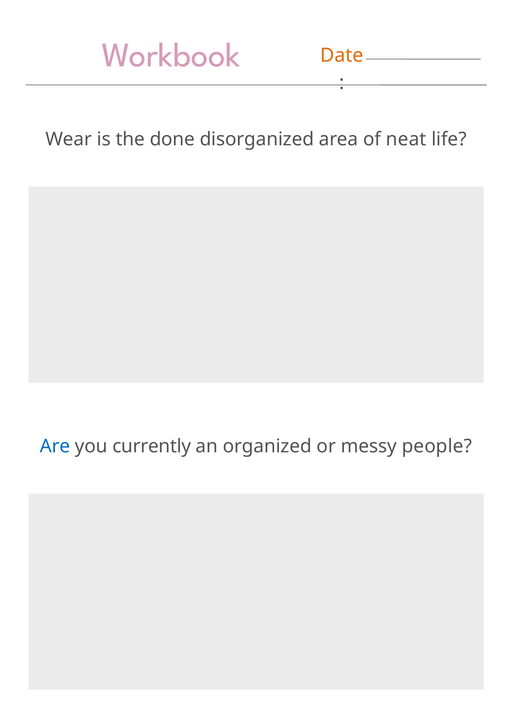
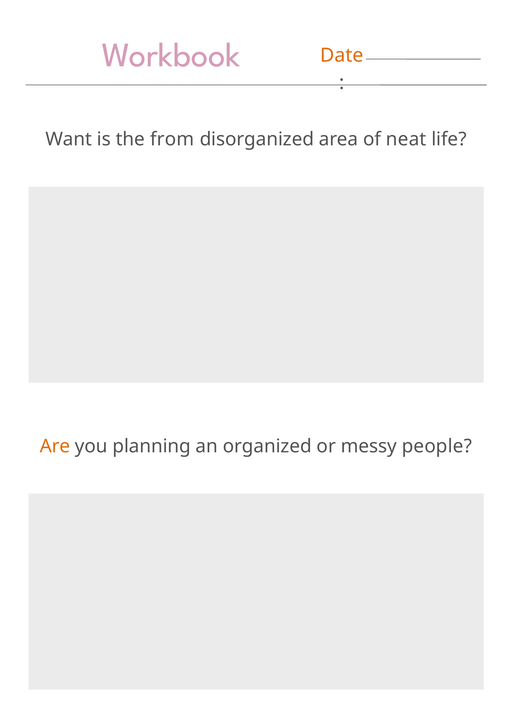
Wear: Wear -> Want
done: done -> from
Are colour: blue -> orange
currently: currently -> planning
